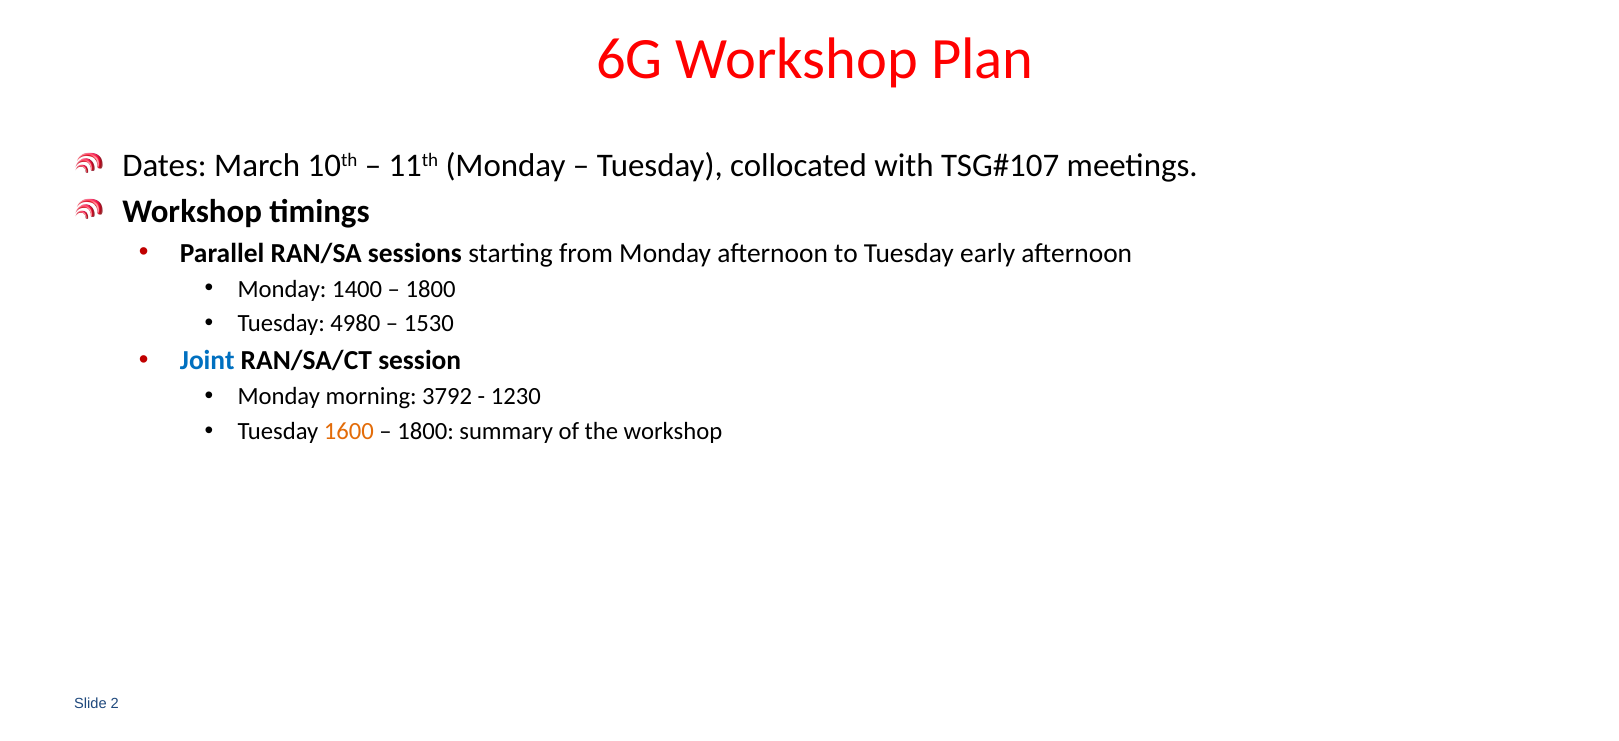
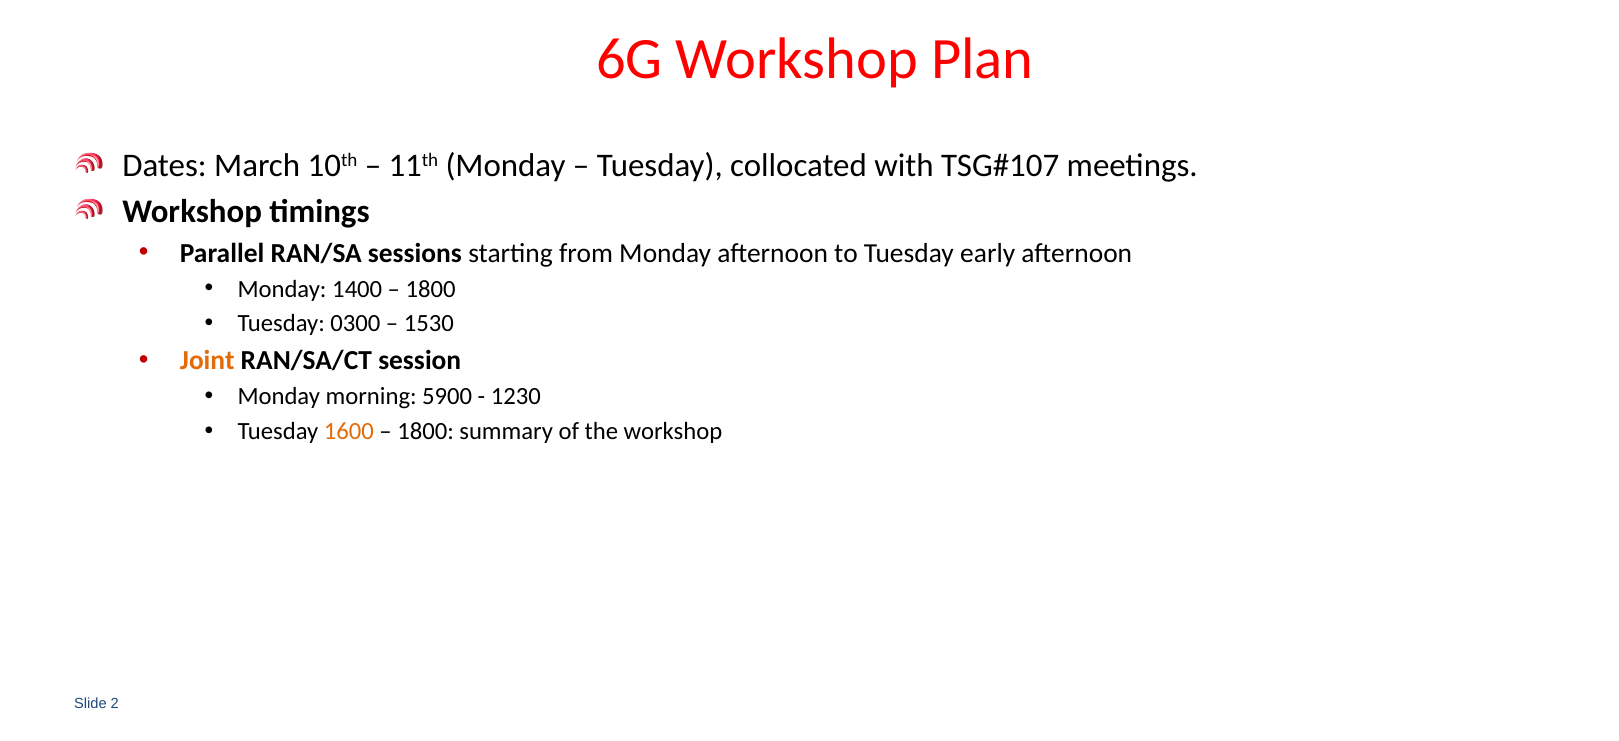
4980: 4980 -> 0300
Joint colour: blue -> orange
3792: 3792 -> 5900
